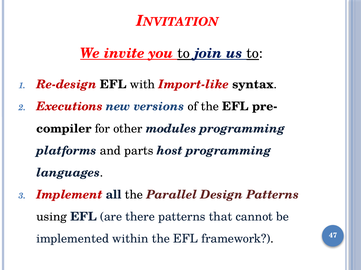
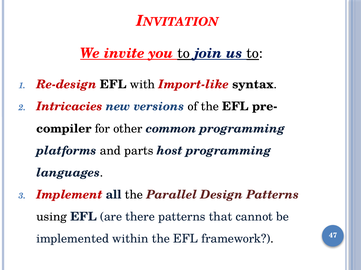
Executions: Executions -> Intricacies
modules: modules -> common
